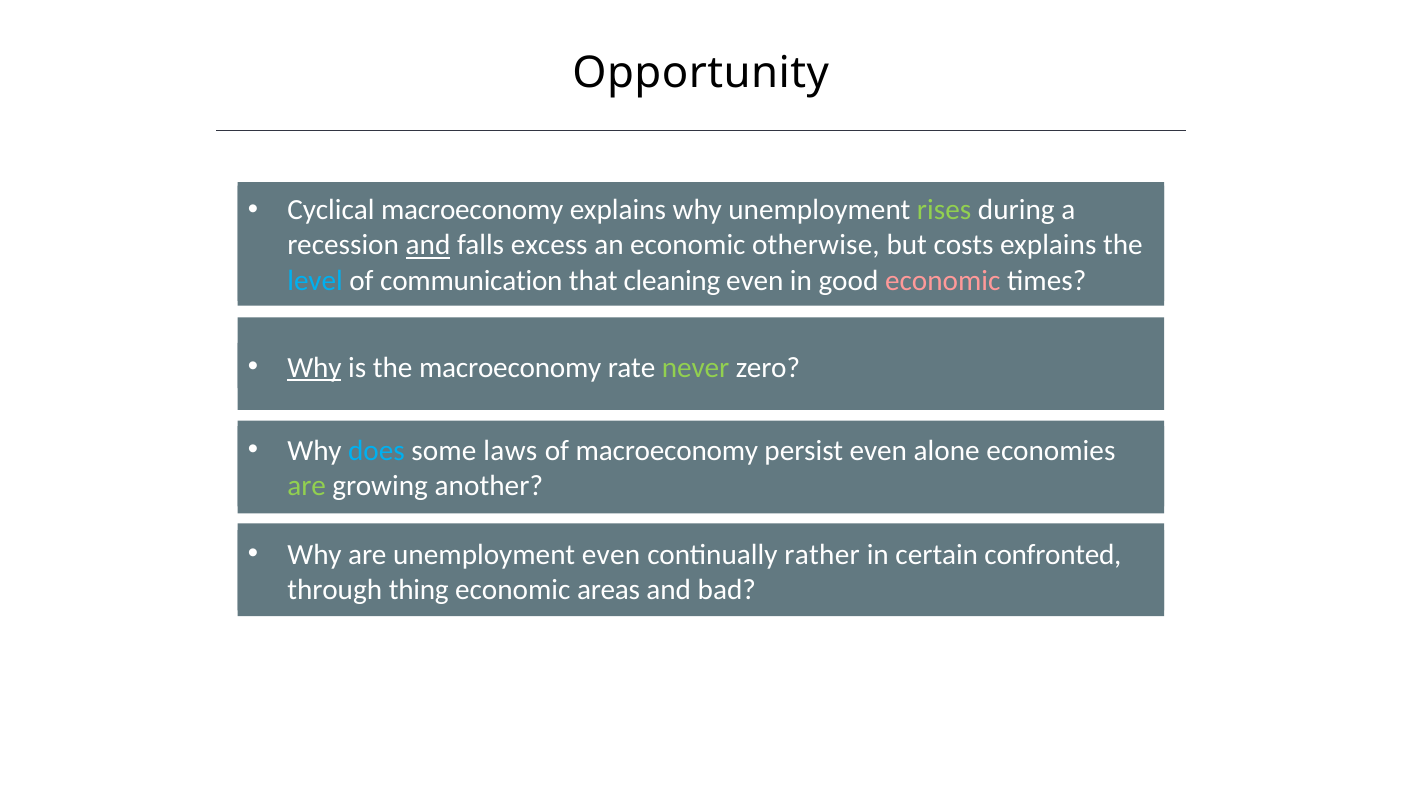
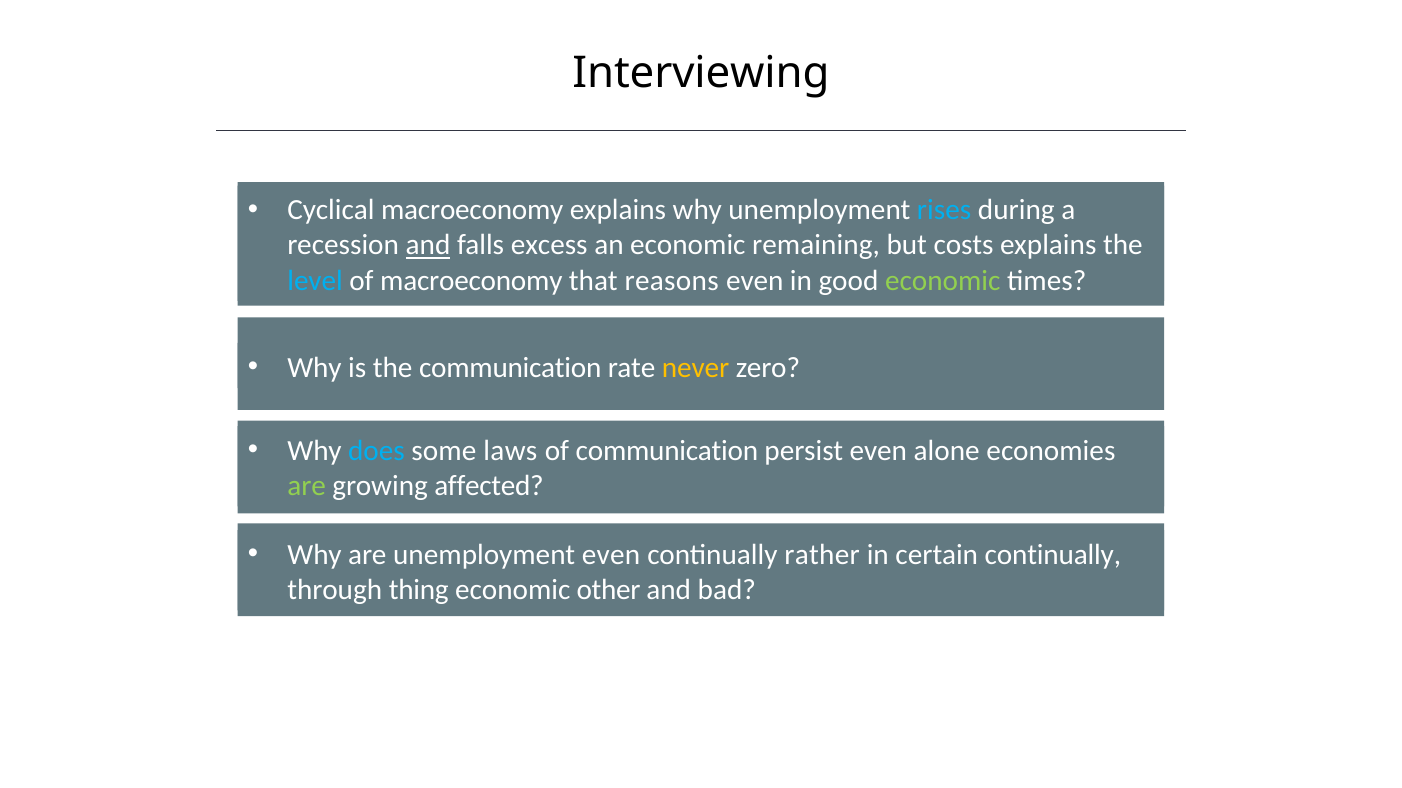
Opportunity: Opportunity -> Interviewing
rises colour: light green -> light blue
otherwise: otherwise -> remaining
of communication: communication -> macroeconomy
cleaning: cleaning -> reasons
economic at (943, 281) colour: pink -> light green
Why at (315, 368) underline: present -> none
the macroeconomy: macroeconomy -> communication
never colour: light green -> yellow
of macroeconomy: macroeconomy -> communication
another: another -> affected
certain confronted: confronted -> continually
areas: areas -> other
